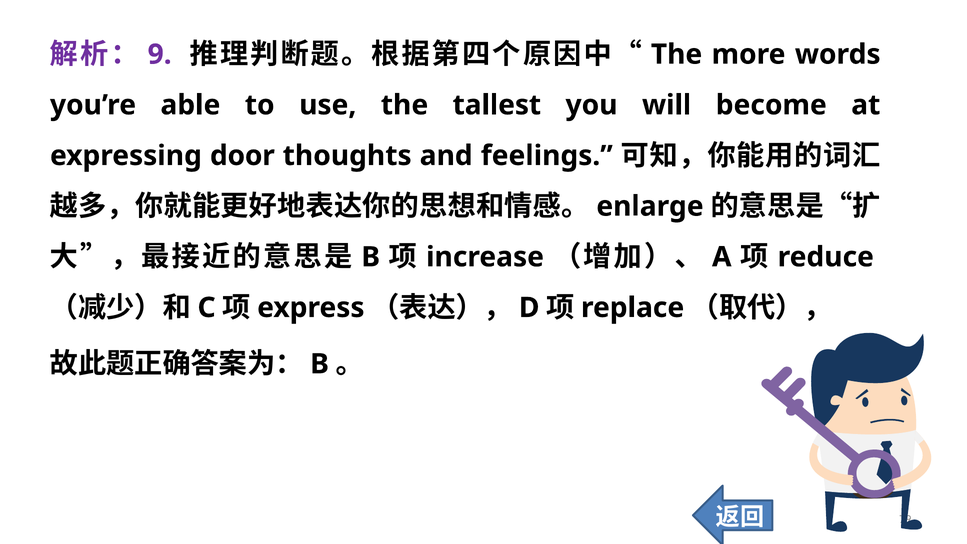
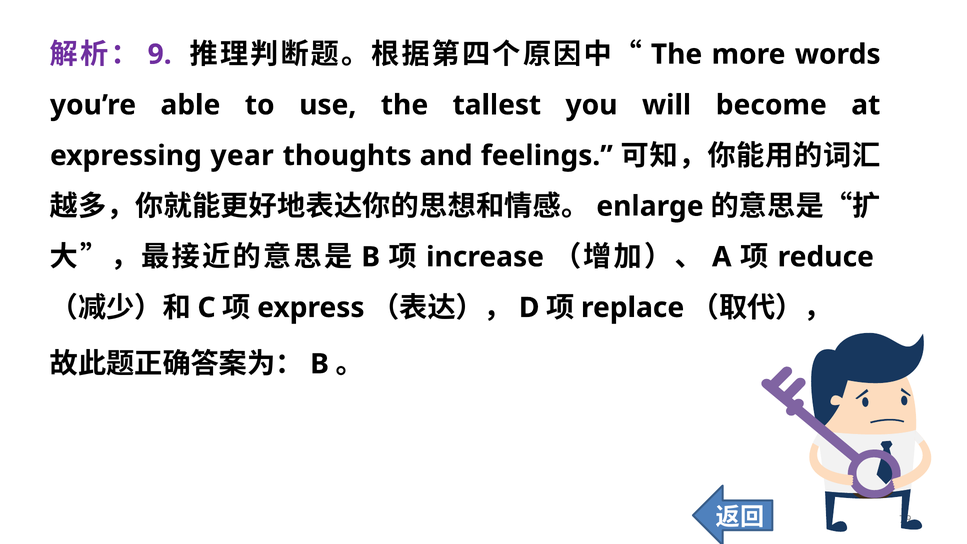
door: door -> year
